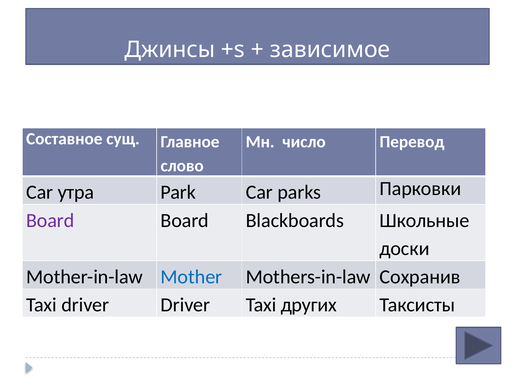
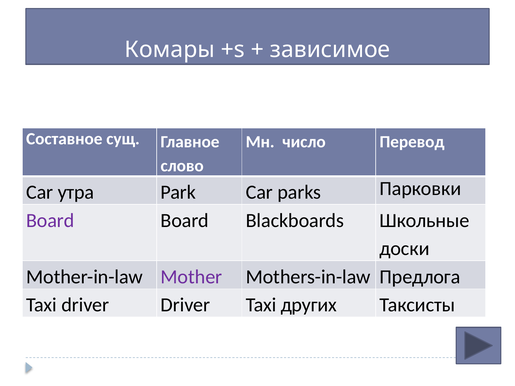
Джинсы: Джинсы -> Комары
Mother colour: blue -> purple
Сохранив: Сохранив -> Предлога
